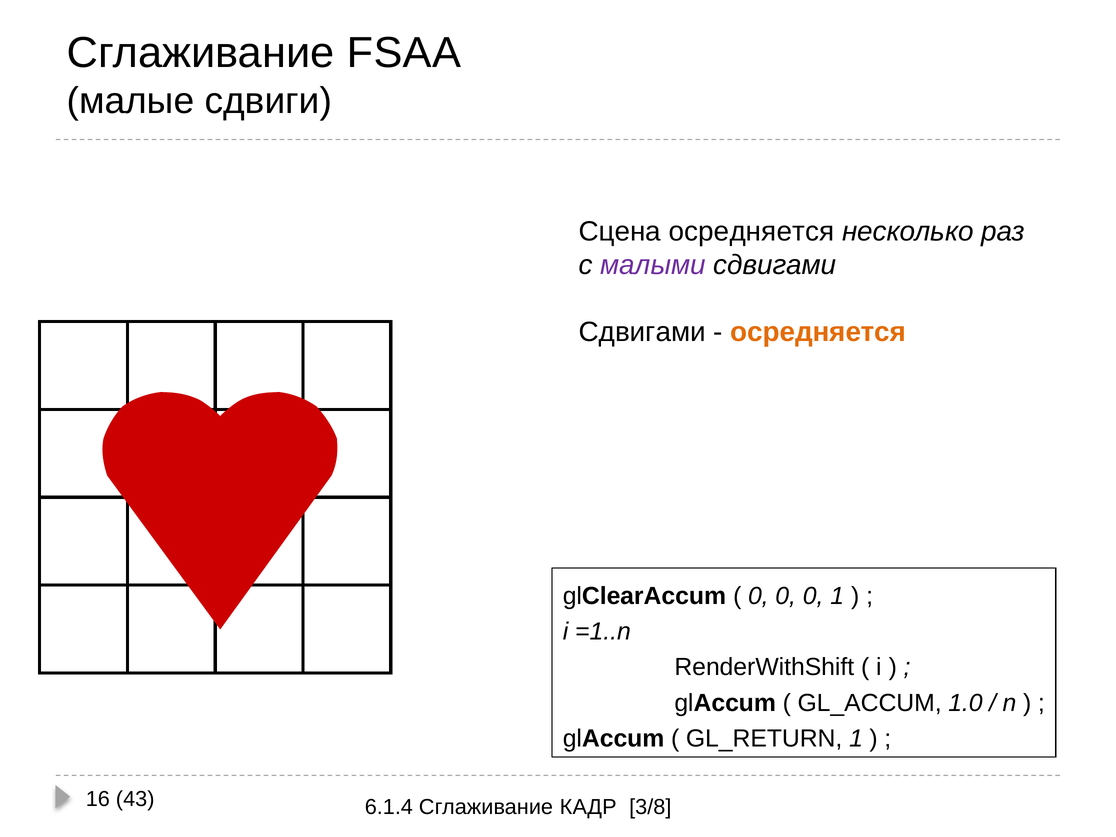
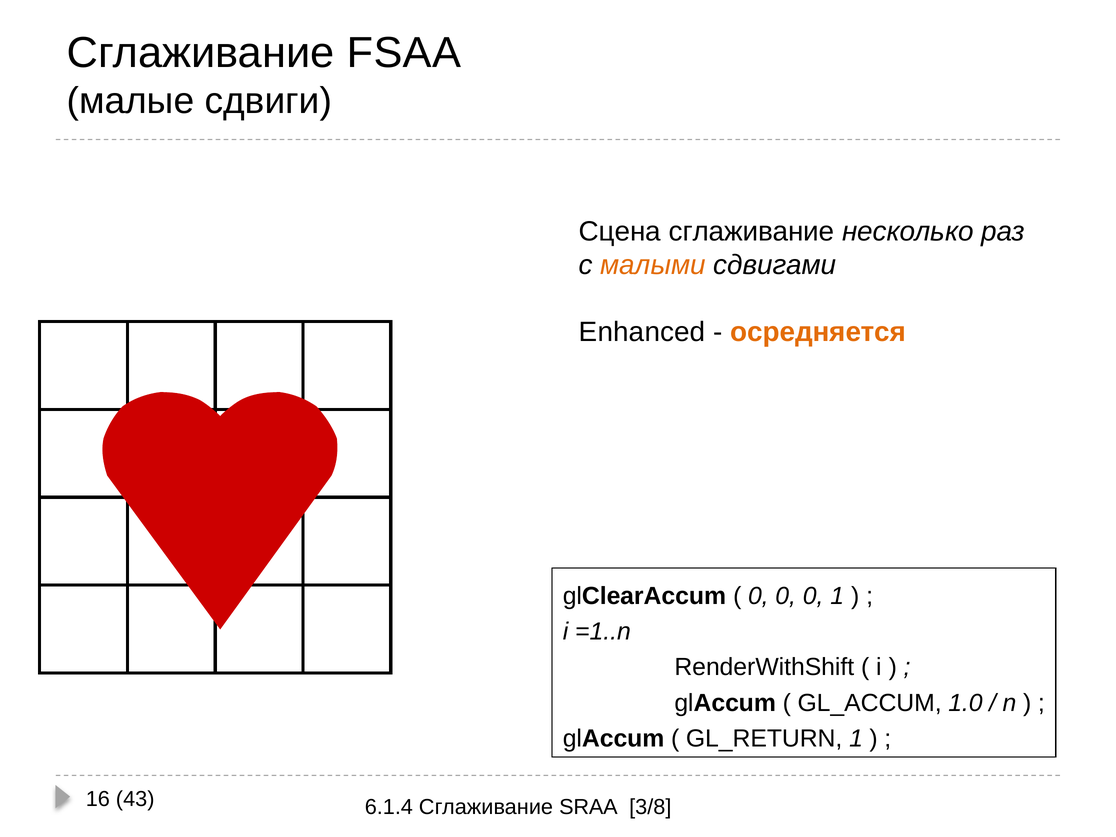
Сцена осредняется: осредняется -> сглаживание
малыми colour: purple -> orange
Сдвигами at (642, 332): Сдвигами -> Enhanced
КАДР: КАДР -> SRAA
